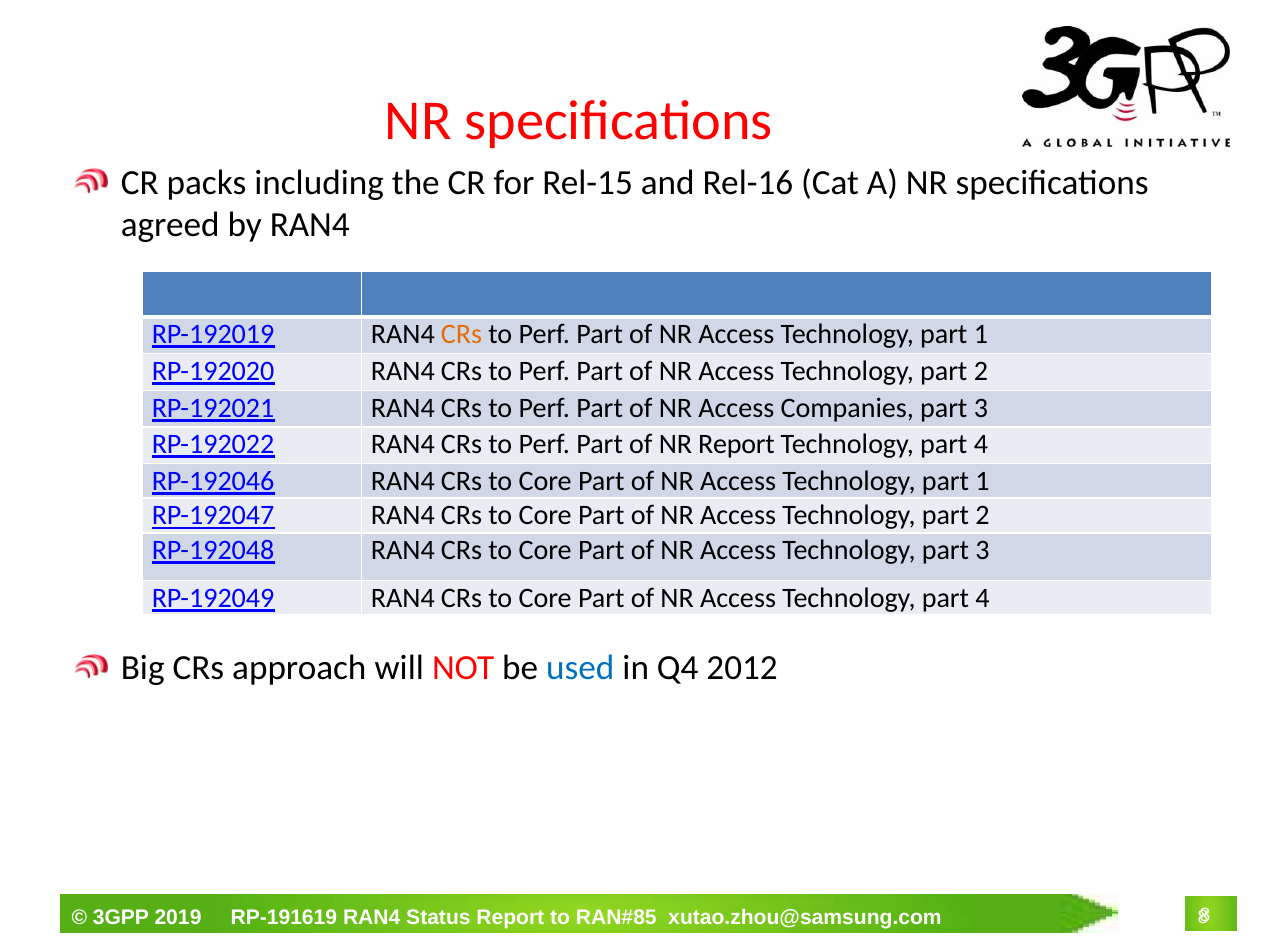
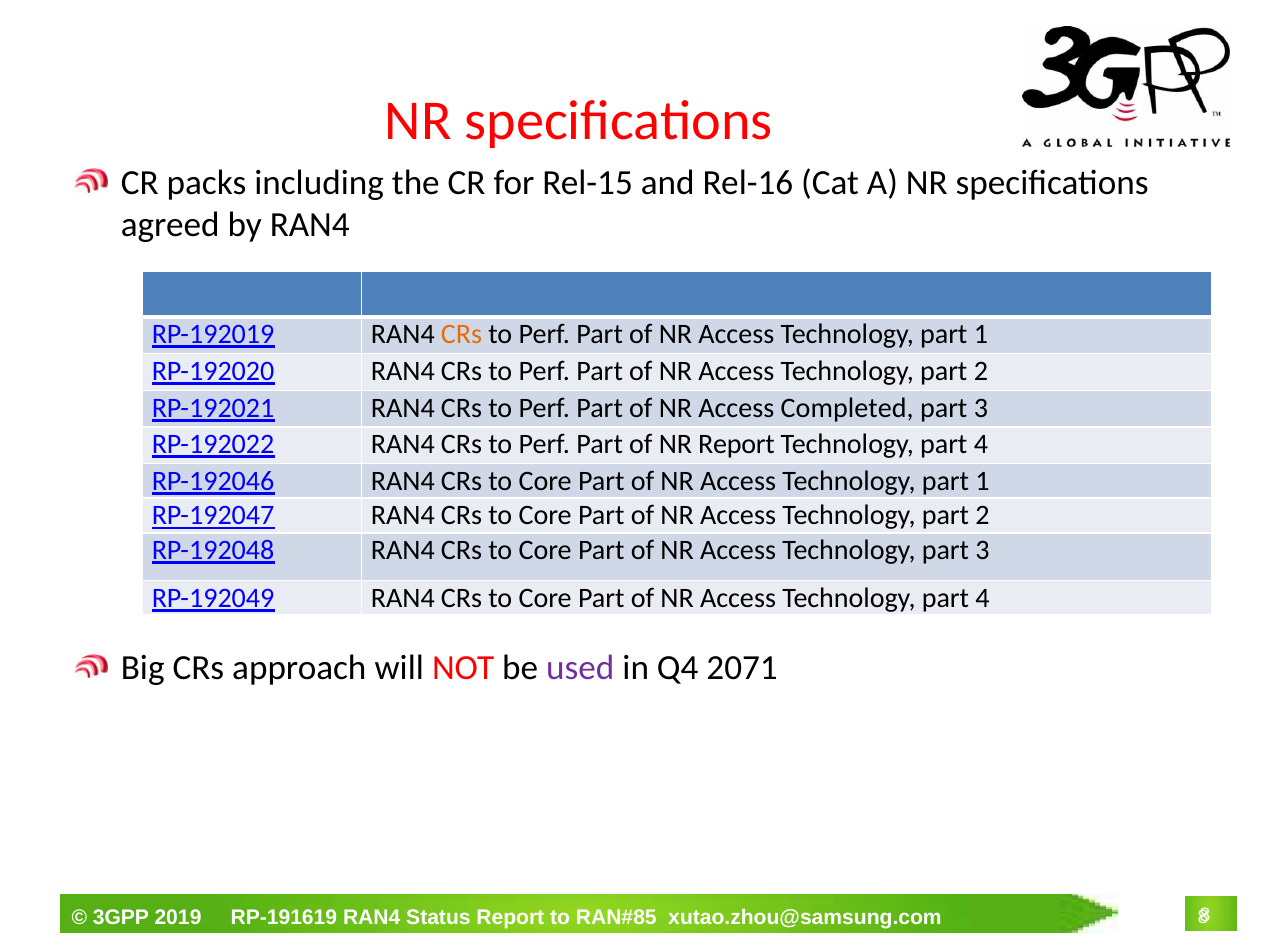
Companies: Companies -> Completed
used colour: blue -> purple
2012: 2012 -> 2071
